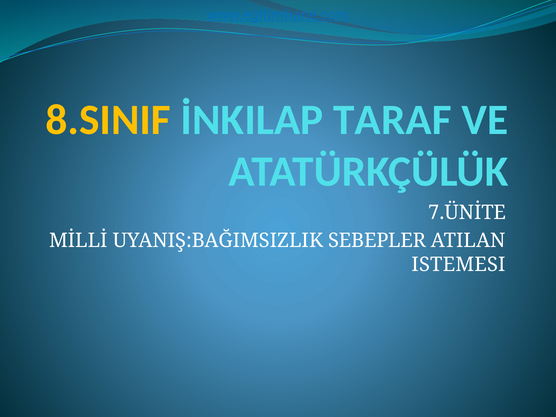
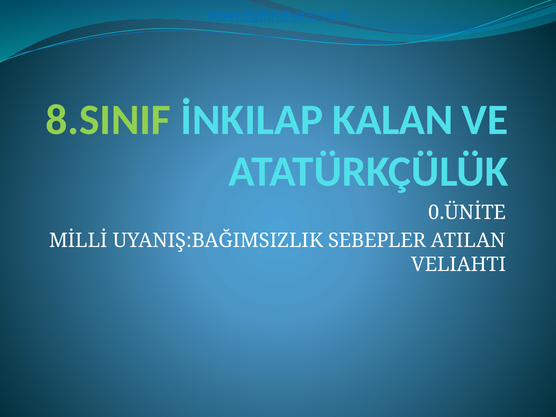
8.SINIF colour: yellow -> light green
TARAF: TARAF -> KALAN
7.ÜNİTE: 7.ÜNİTE -> 0.ÜNİTE
ISTEMESI: ISTEMESI -> VELIAHTI
